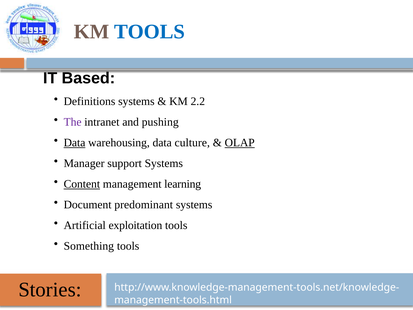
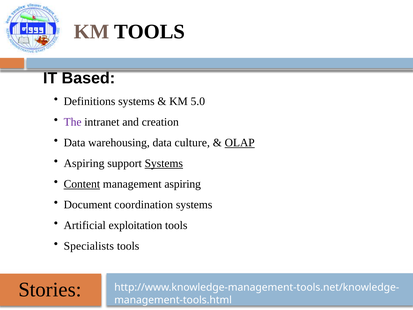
TOOLS at (150, 32) colour: blue -> black
2.2: 2.2 -> 5.0
pushing: pushing -> creation
Data at (75, 142) underline: present -> none
Manager at (84, 163): Manager -> Aspiring
Systems at (164, 163) underline: none -> present
management learning: learning -> aspiring
predominant: predominant -> coordination
Something: Something -> Specialists
